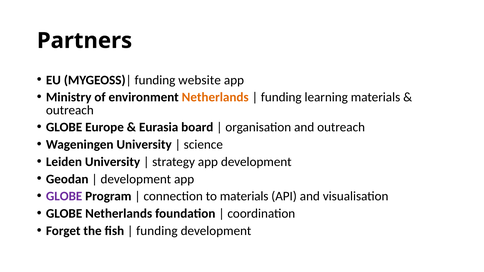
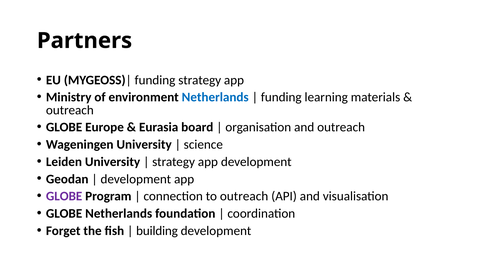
funding website: website -> strategy
Netherlands at (215, 97) colour: orange -> blue
to materials: materials -> outreach
funding at (157, 231): funding -> building
